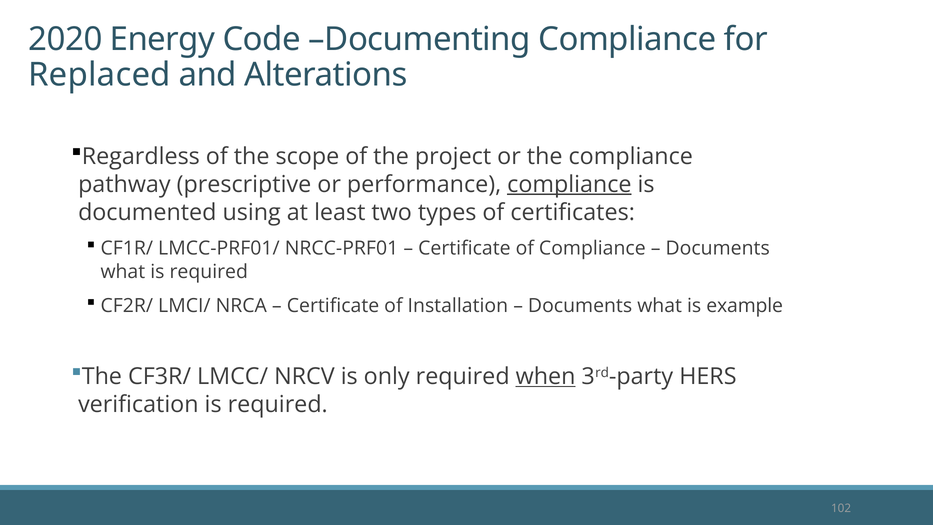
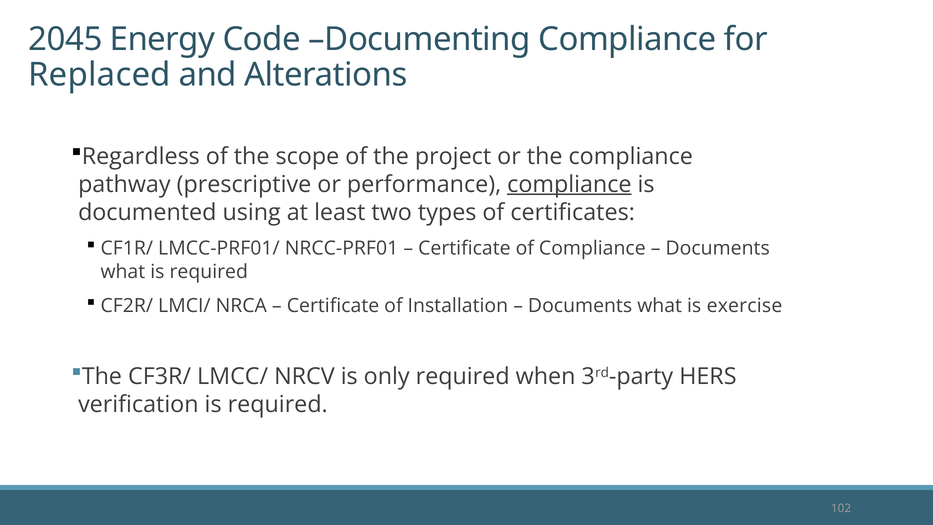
2020: 2020 -> 2045
example: example -> exercise
when underline: present -> none
